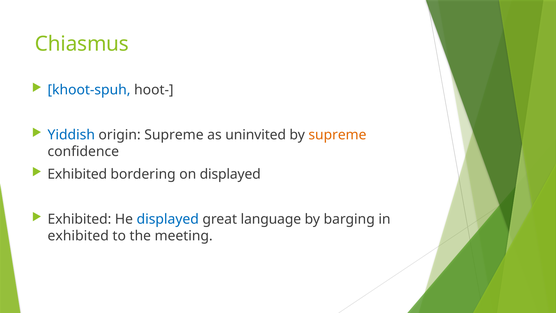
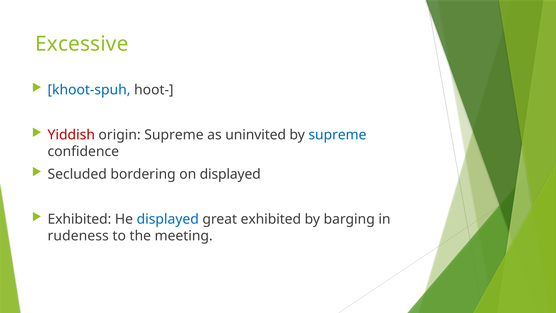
Chiasmus: Chiasmus -> Excessive
Yiddish colour: blue -> red
supreme at (337, 135) colour: orange -> blue
Exhibited at (77, 174): Exhibited -> Secluded
great language: language -> exhibited
exhibited at (78, 236): exhibited -> rudeness
